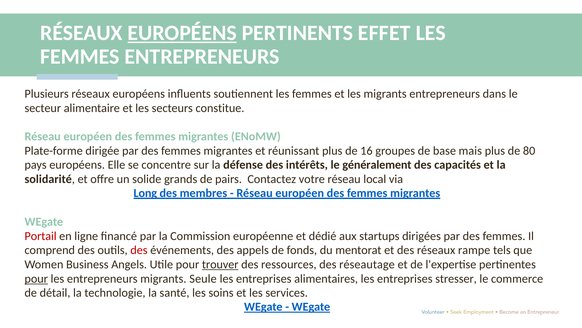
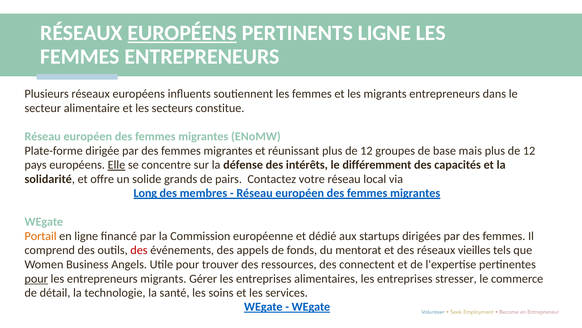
PERTINENTS EFFET: EFFET -> LIGNE
réunissant plus de 16: 16 -> 12
80 at (529, 150): 80 -> 12
Elle underline: none -> present
généralement: généralement -> différemment
Portail colour: red -> orange
rampe: rampe -> vieilles
trouver underline: present -> none
réseautage: réseautage -> connectent
Seule: Seule -> Gérer
